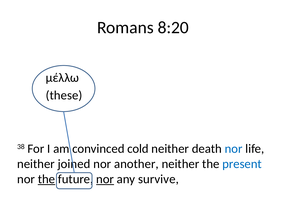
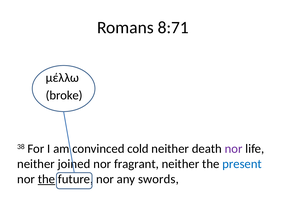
8:20: 8:20 -> 8:71
these: these -> broke
nor at (234, 149) colour: blue -> purple
another: another -> fragrant
nor at (105, 180) underline: present -> none
survive: survive -> swords
